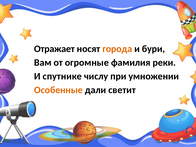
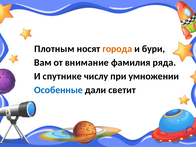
Отражает: Отражает -> Плотным
огромные: огромные -> внимание
реки: реки -> ряда
Особенные colour: orange -> blue
